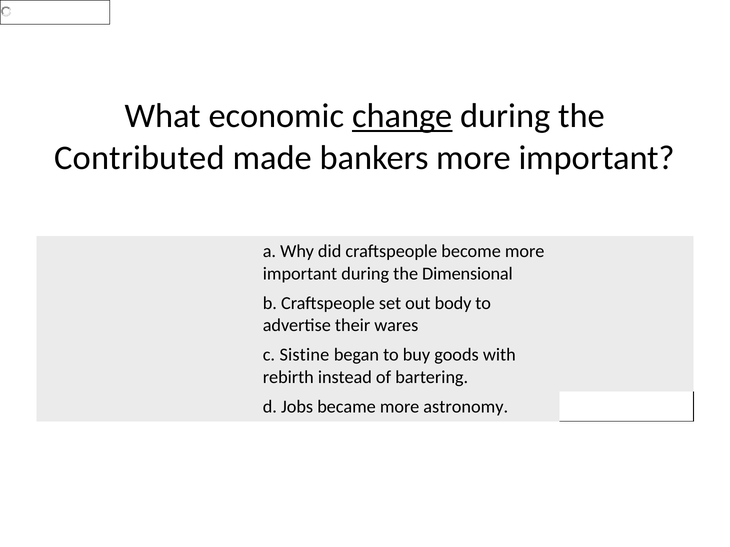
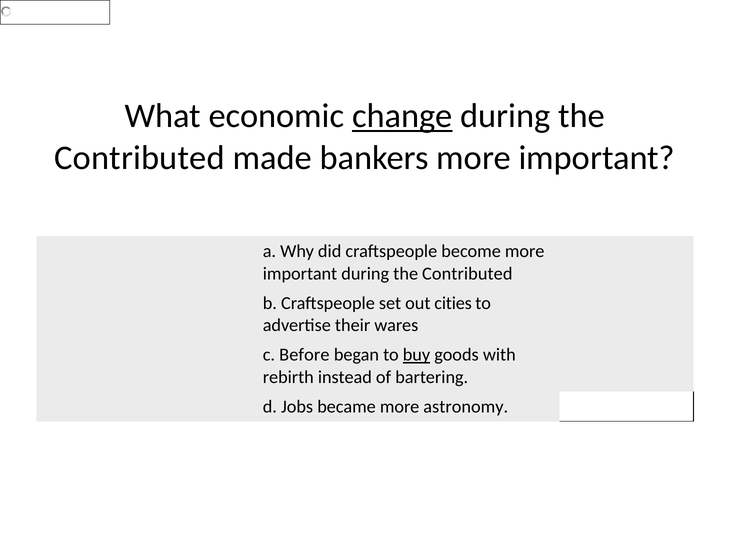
important during the Dimensional: Dimensional -> Contributed
body: body -> cities
Sistine: Sistine -> Before
buy underline: none -> present
